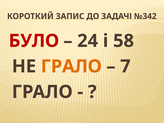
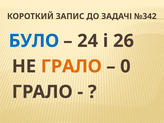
БУЛО colour: red -> blue
58: 58 -> 26
7: 7 -> 0
